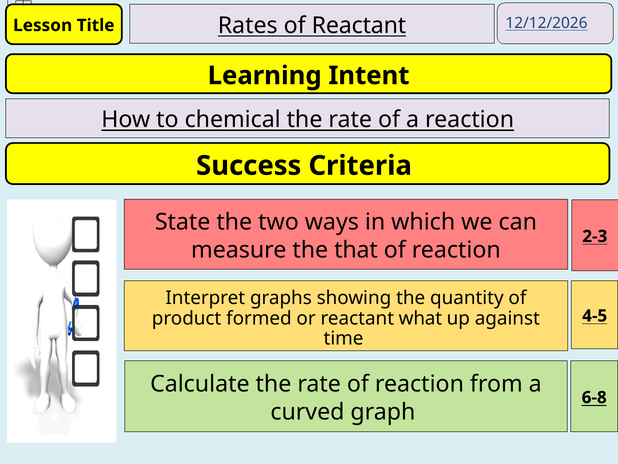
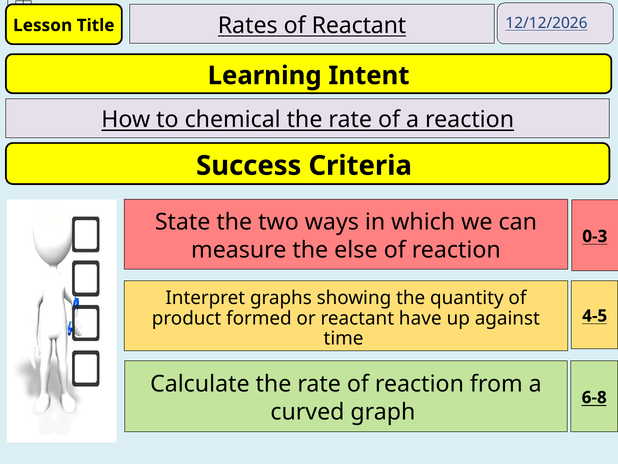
2-3: 2-3 -> 0-3
that: that -> else
what: what -> have
